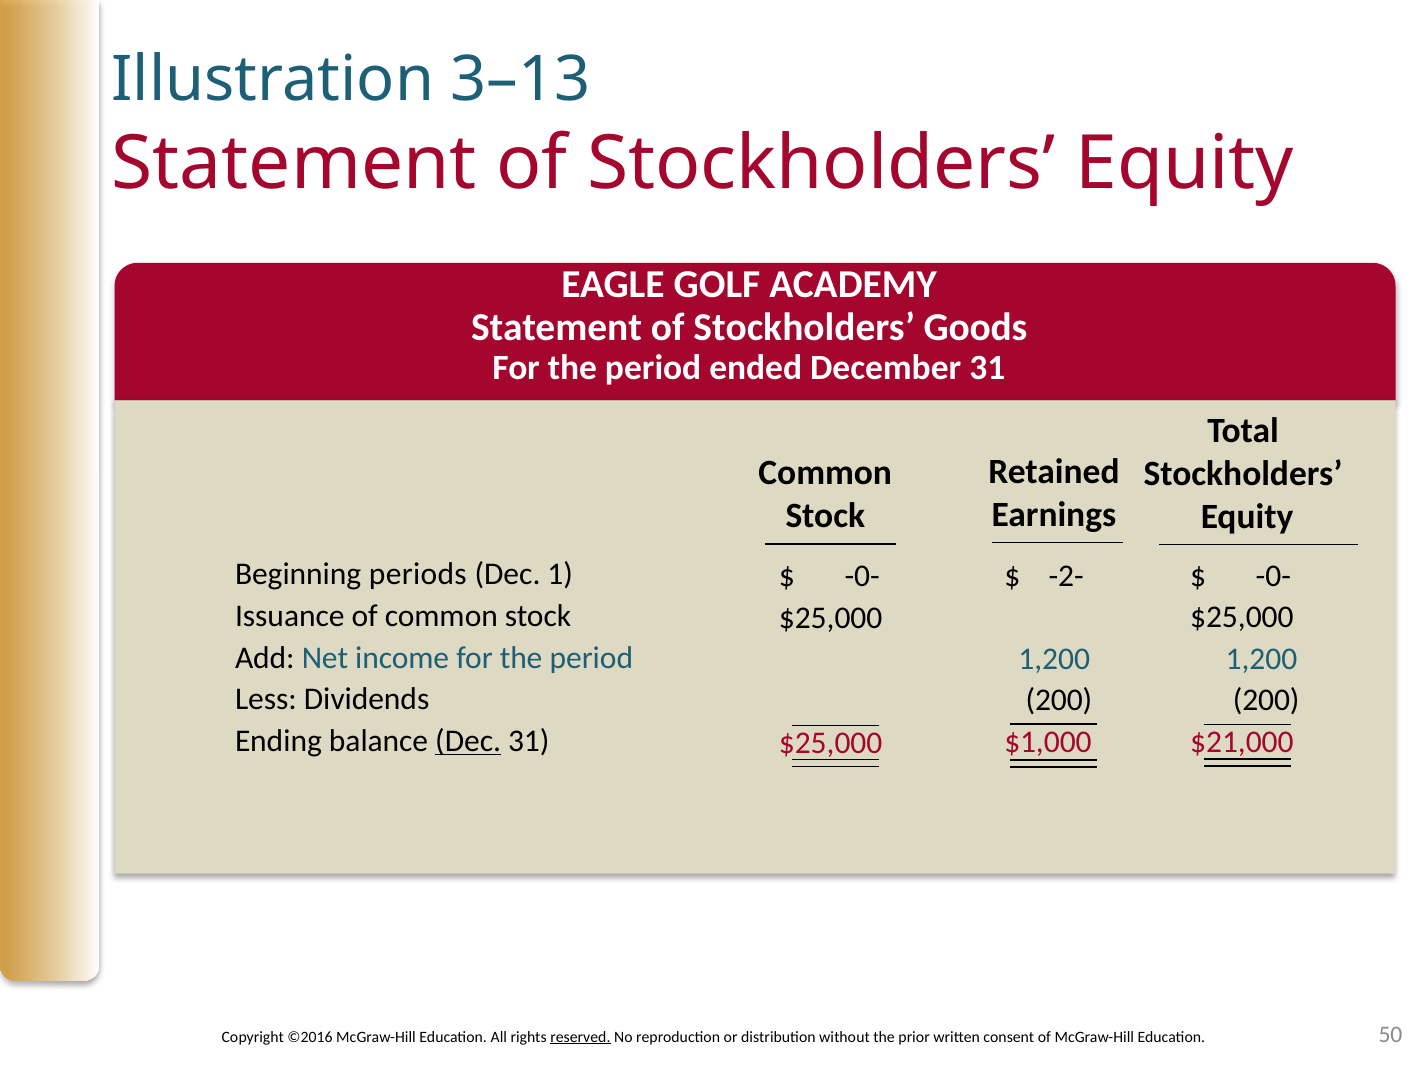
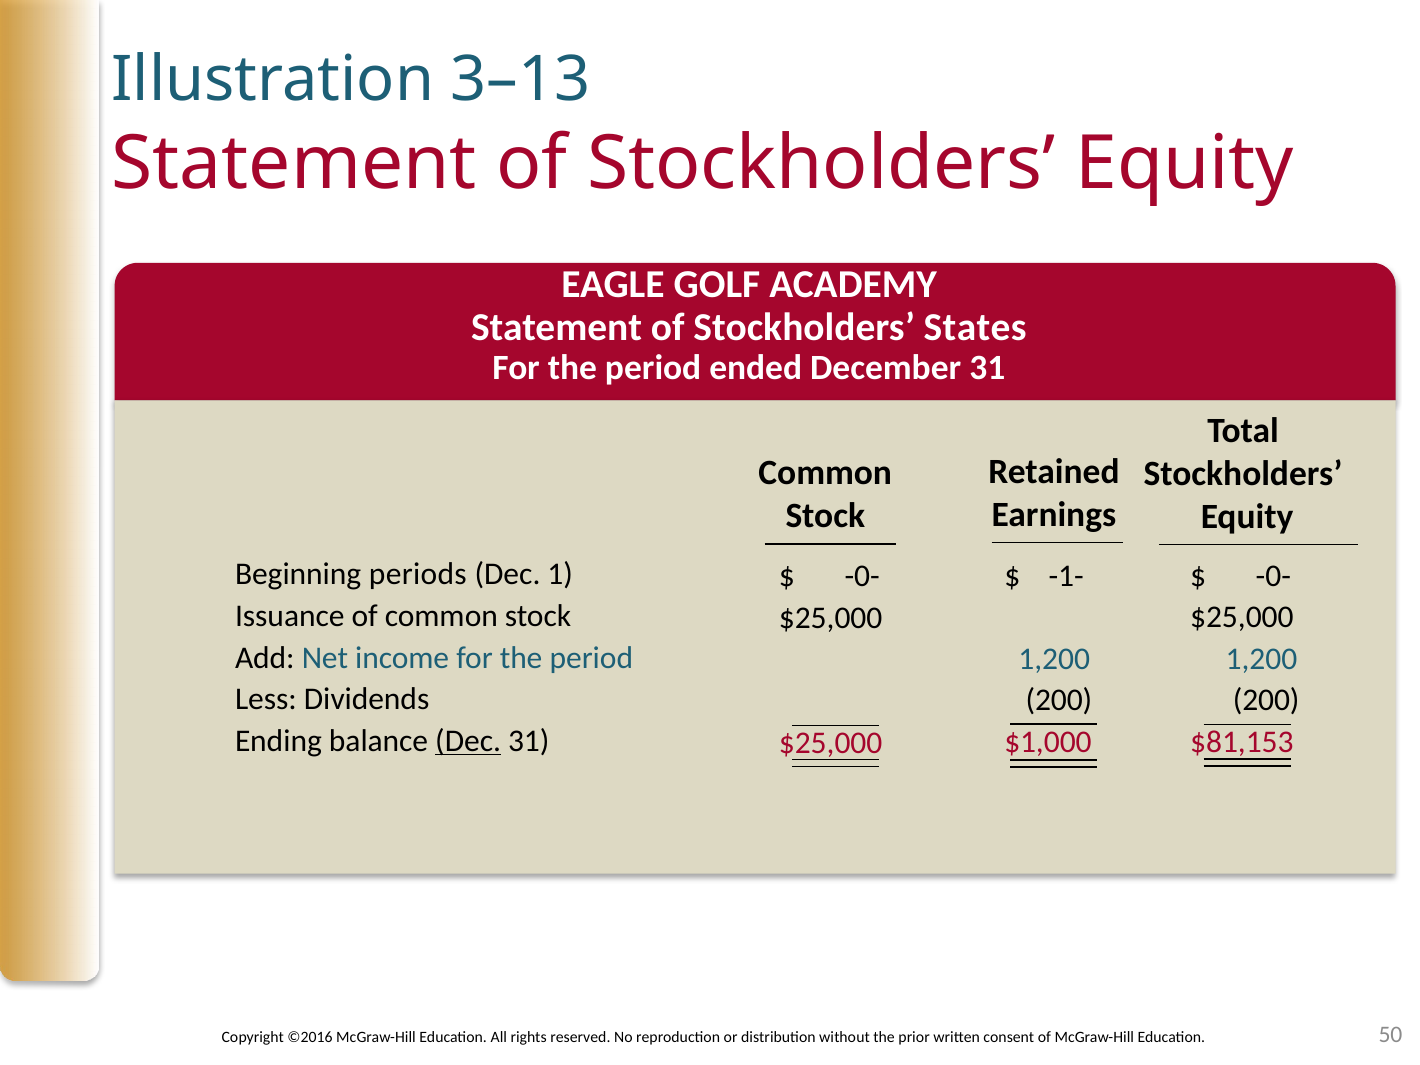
Goods: Goods -> States
-2-: -2- -> -1-
$21,000: $21,000 -> $81,153
reserved underline: present -> none
